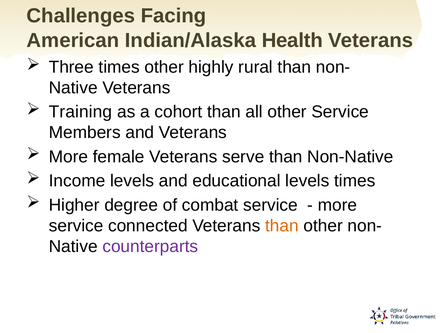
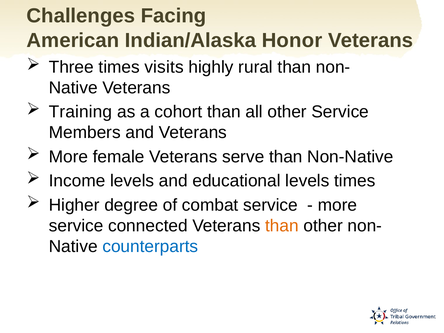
Health: Health -> Honor
times other: other -> visits
counterparts colour: purple -> blue
